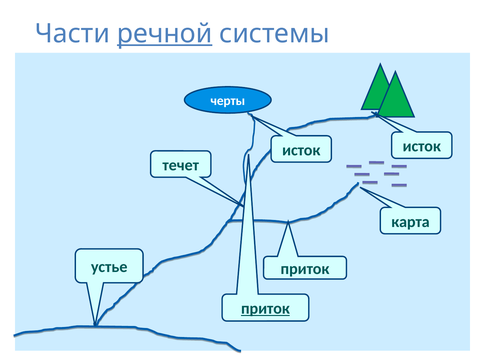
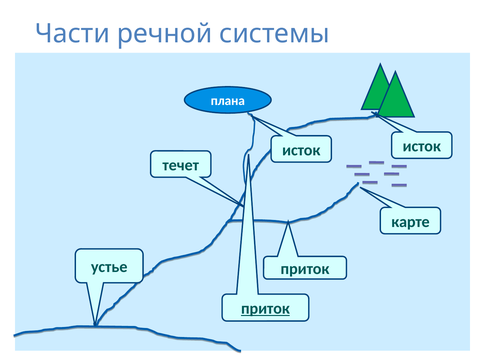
речной underline: present -> none
черты: черты -> плана
карта: карта -> карте
